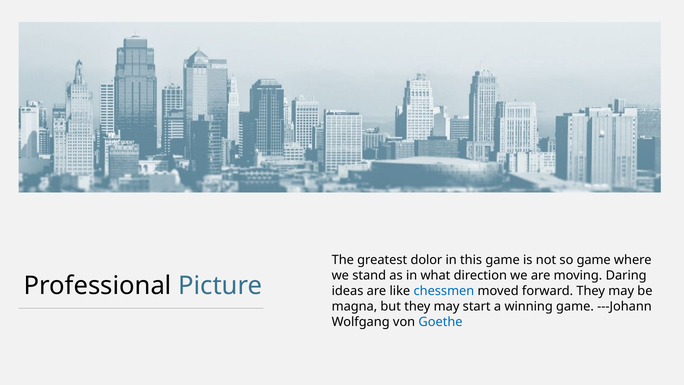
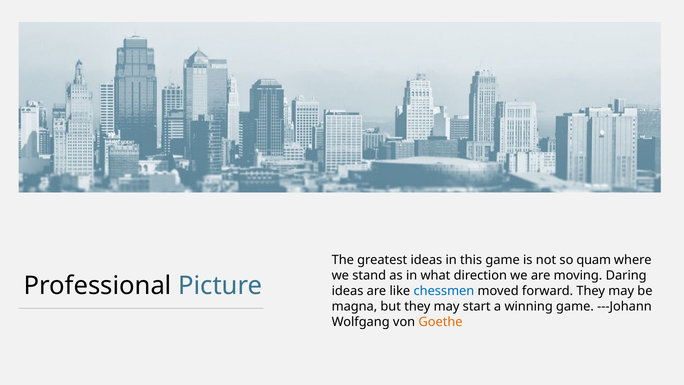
greatest dolor: dolor -> ideas
so game: game -> quam
Goethe colour: blue -> orange
